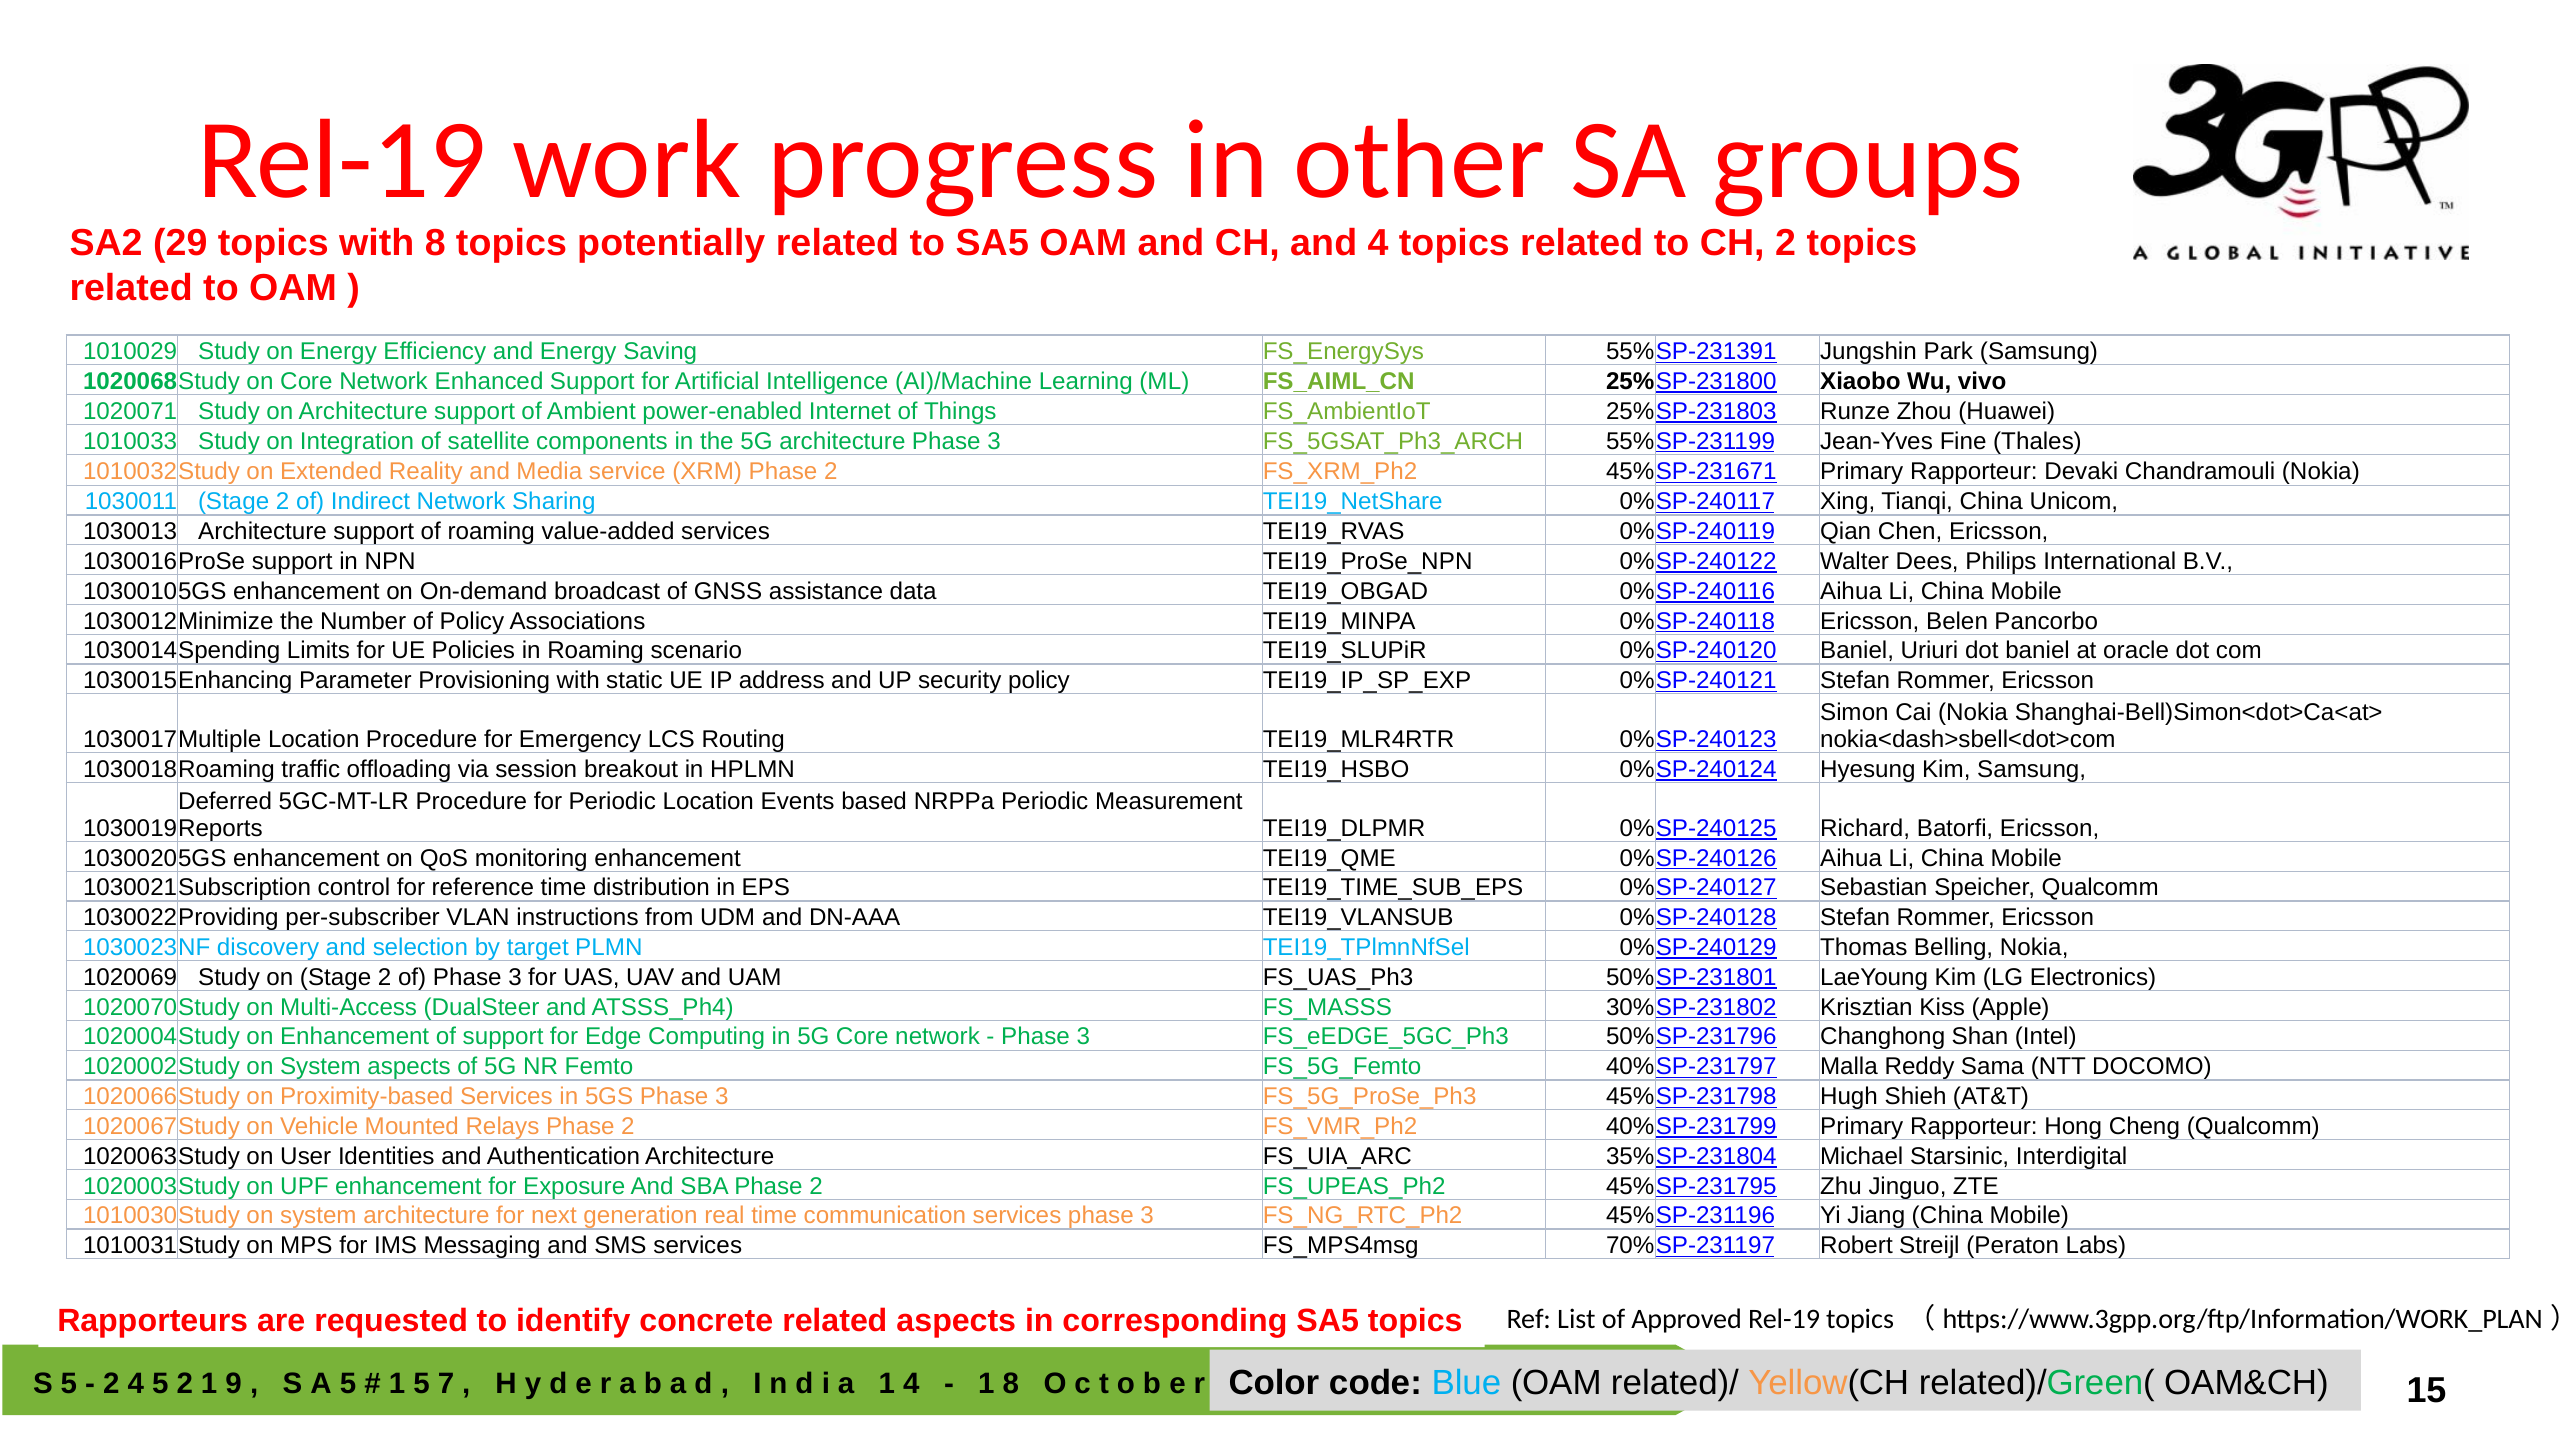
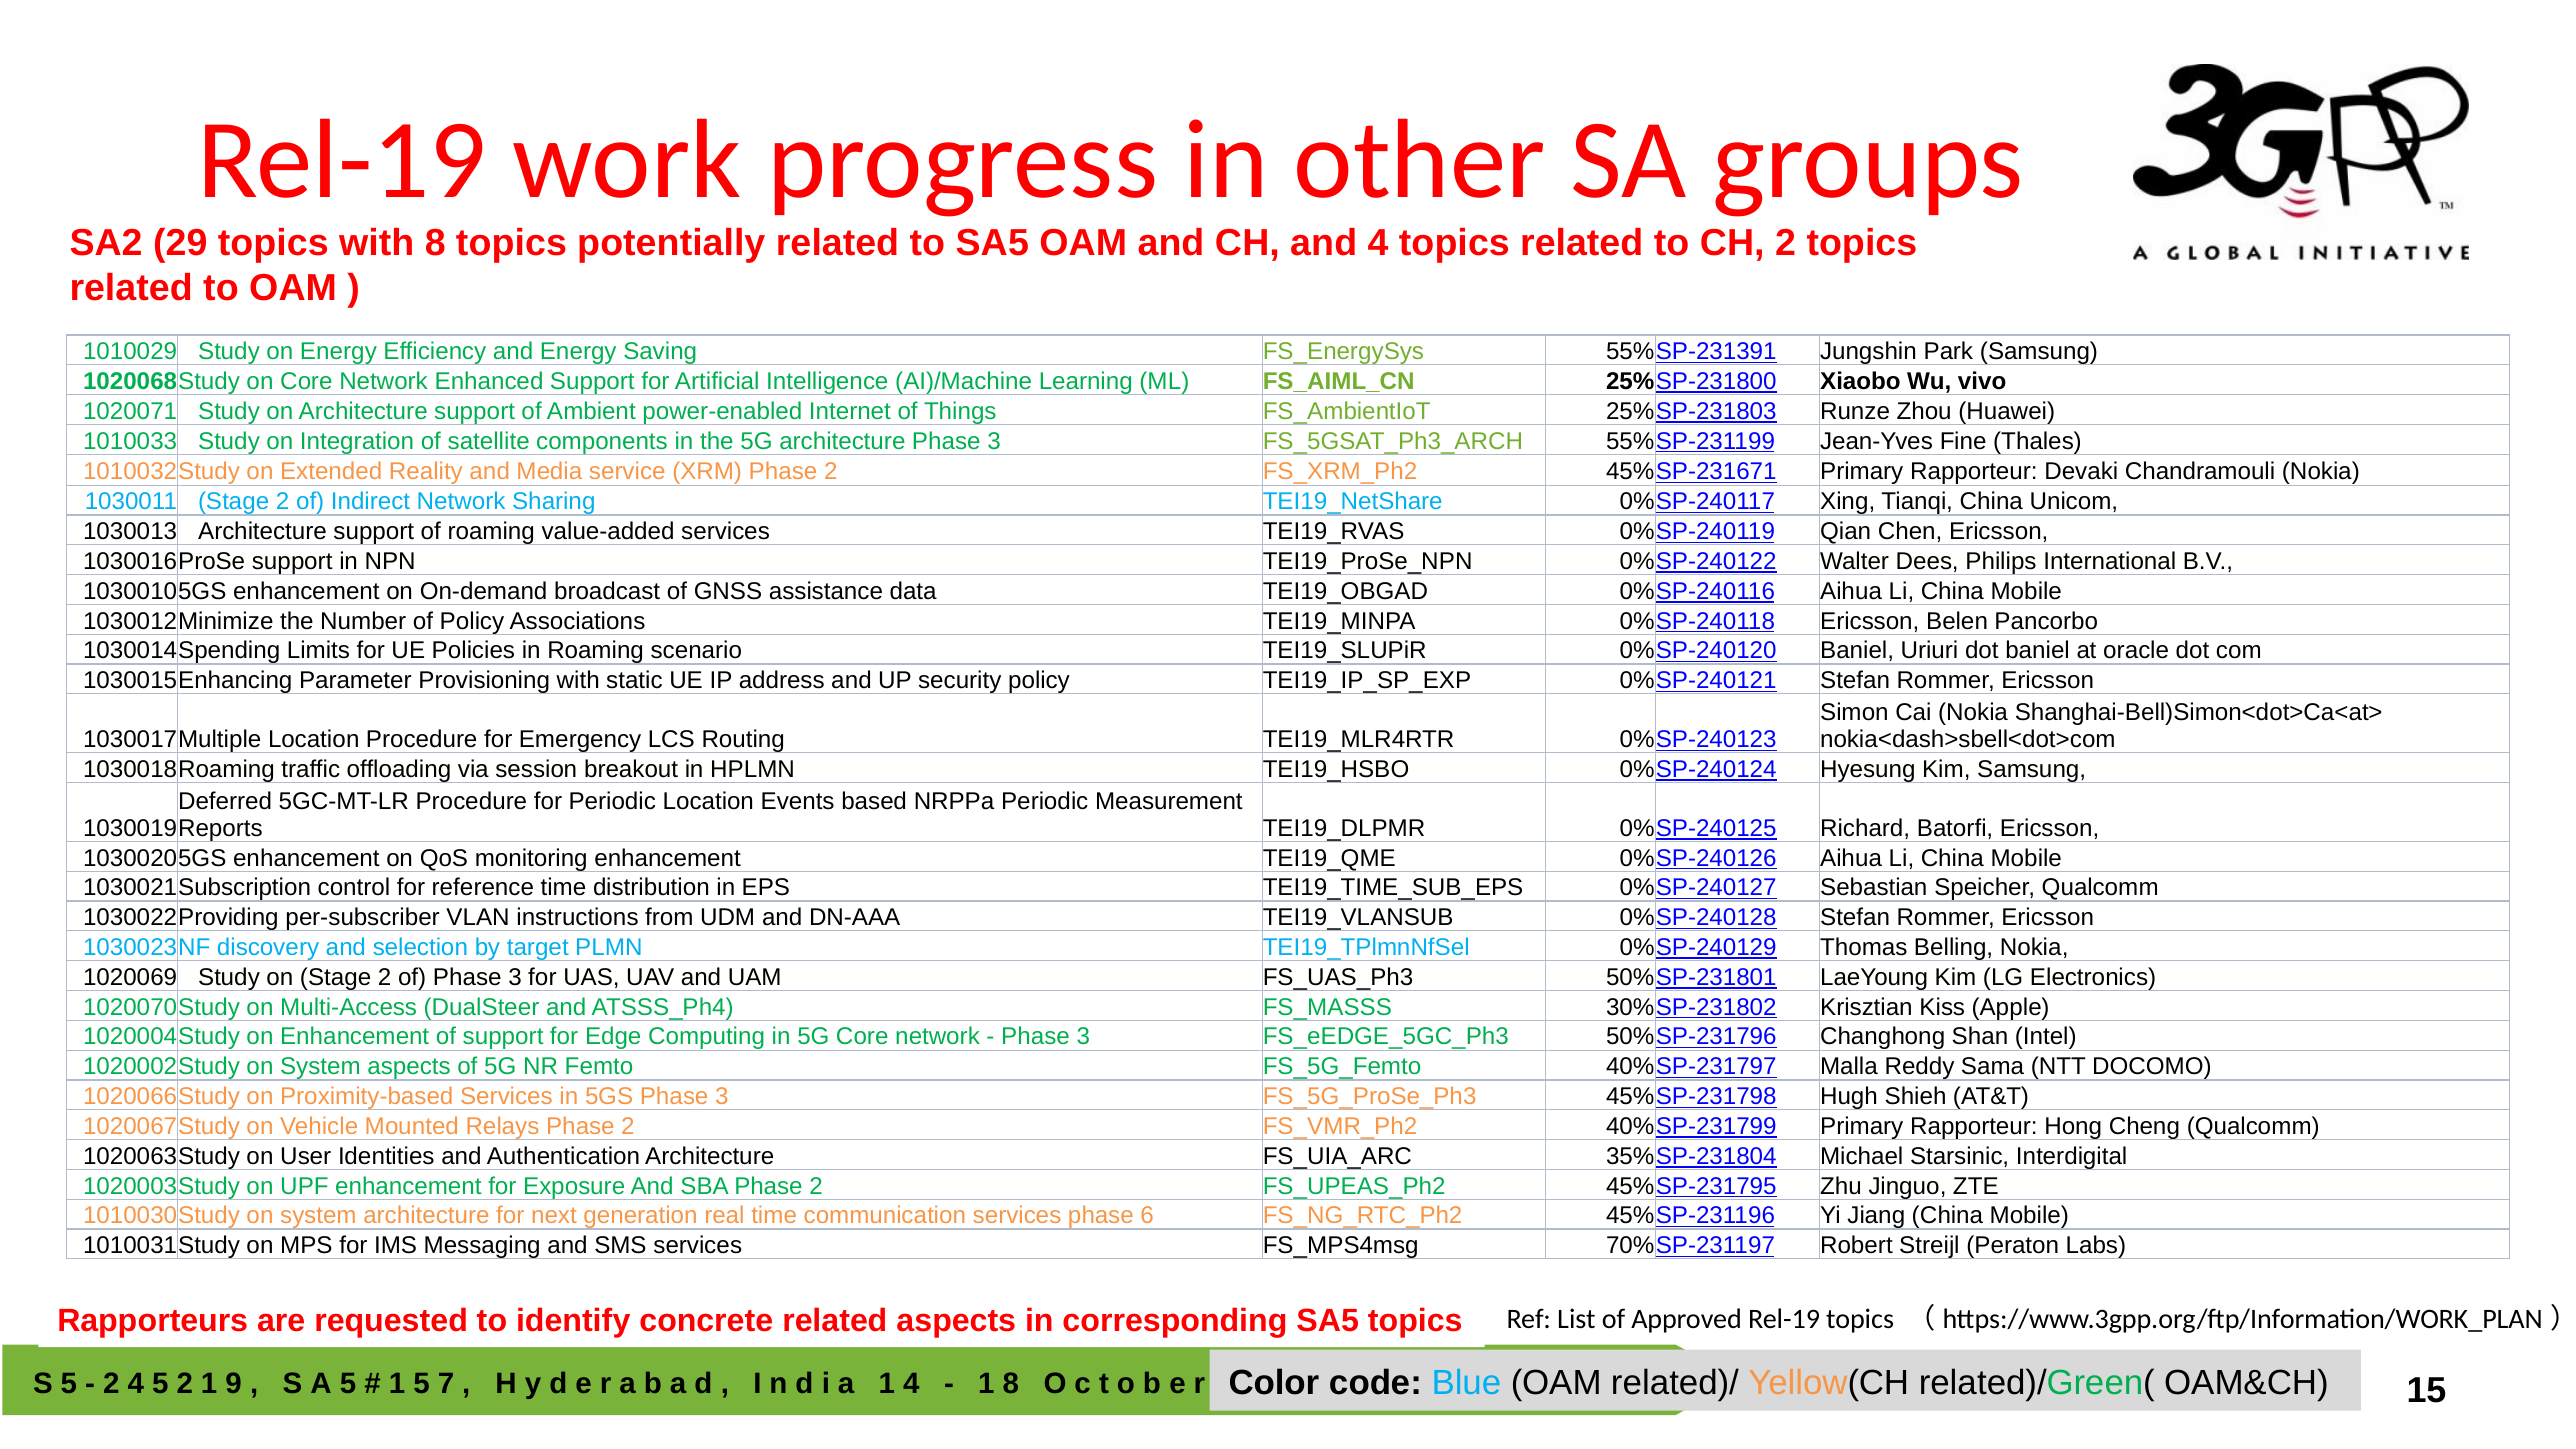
services phase 3: 3 -> 6
